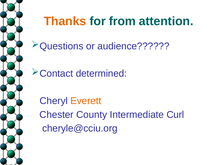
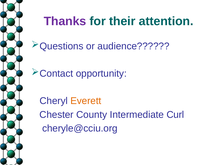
Thanks colour: orange -> purple
from: from -> their
determined: determined -> opportunity
